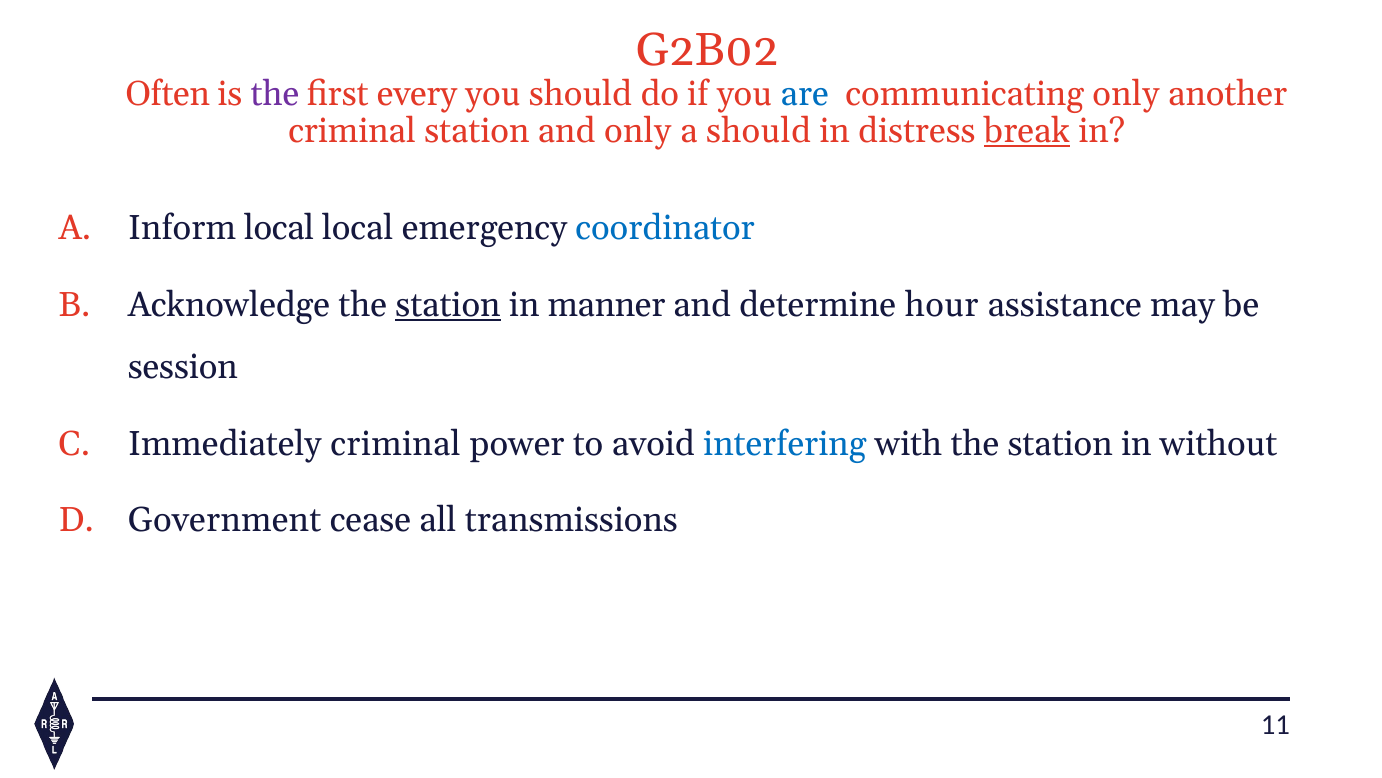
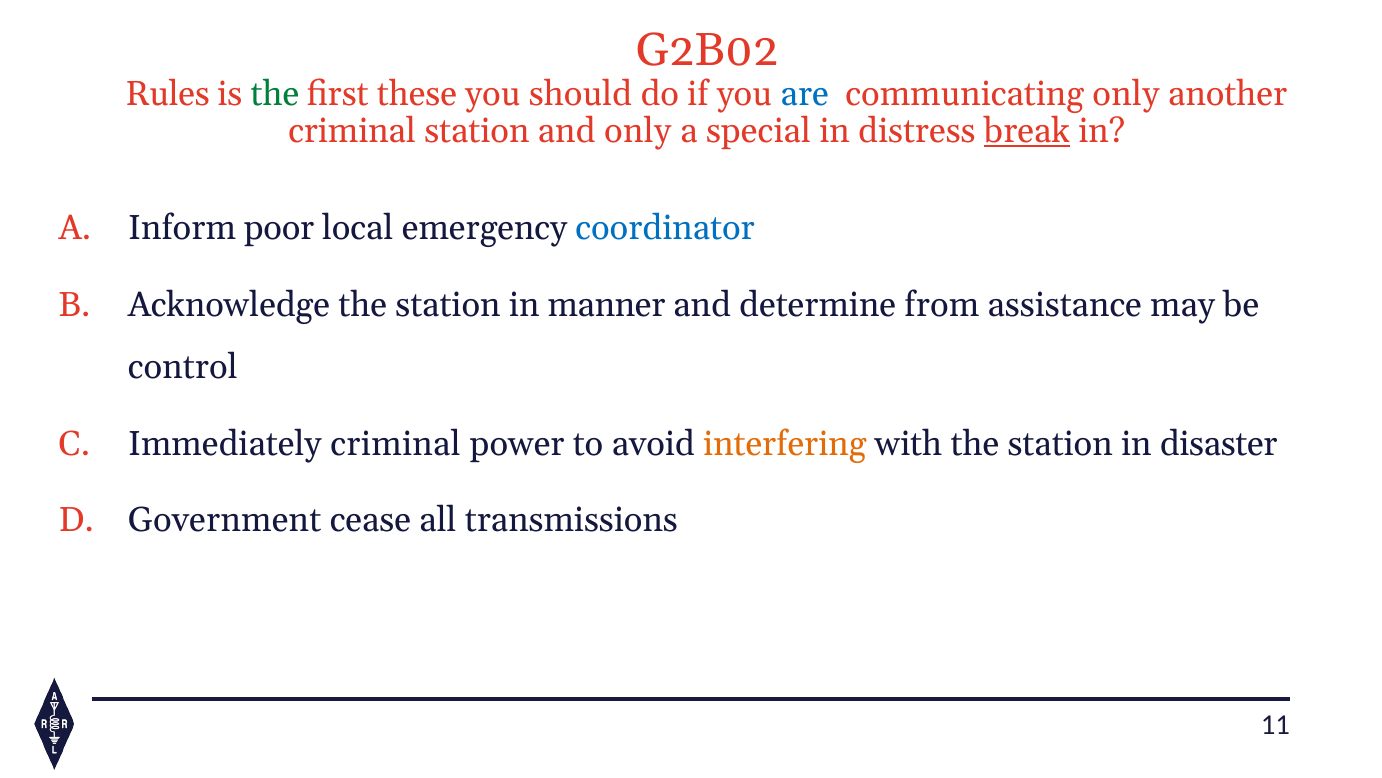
Often: Often -> Rules
the at (275, 94) colour: purple -> green
every: every -> these
a should: should -> special
Inform local: local -> poor
station at (448, 305) underline: present -> none
hour: hour -> from
session: session -> control
interfering colour: blue -> orange
without: without -> disaster
